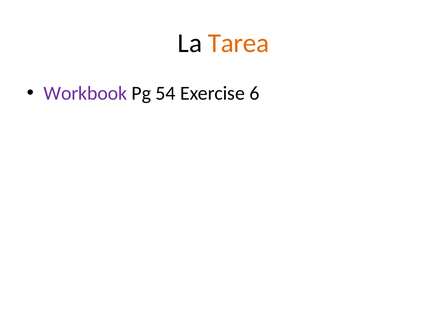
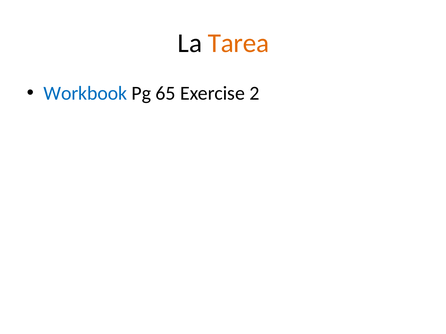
Workbook colour: purple -> blue
54: 54 -> 65
6: 6 -> 2
